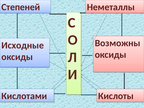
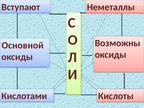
Степеней: Степеней -> Вступают
Исходные: Исходные -> Основной
